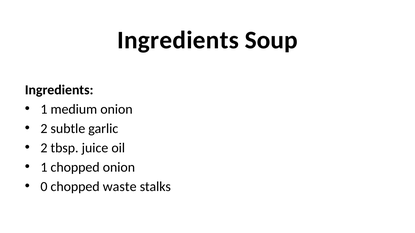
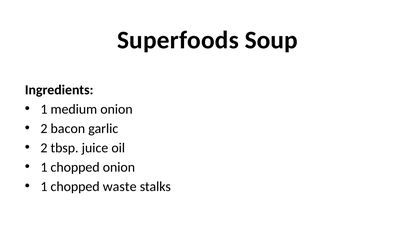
Ingredients at (178, 40): Ingredients -> Superfoods
subtle: subtle -> bacon
0 at (44, 187): 0 -> 1
